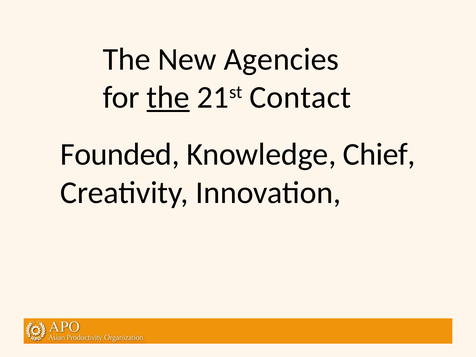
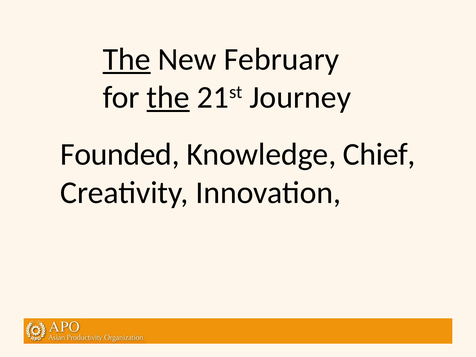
The at (127, 59) underline: none -> present
Agencies: Agencies -> February
Contact: Contact -> Journey
